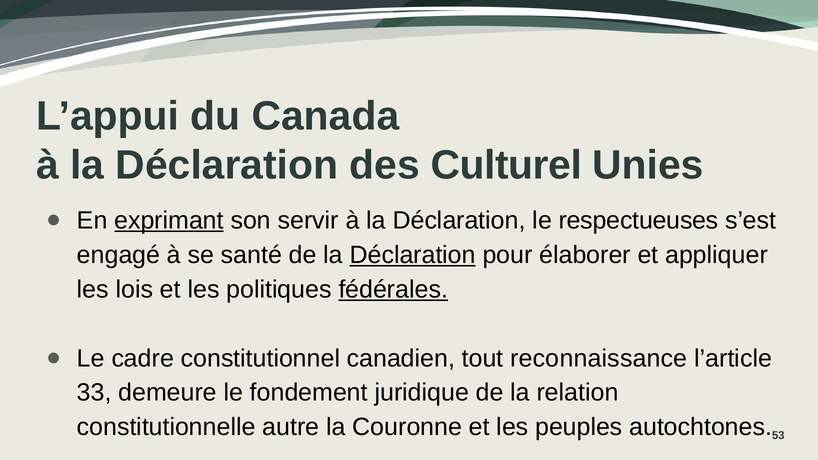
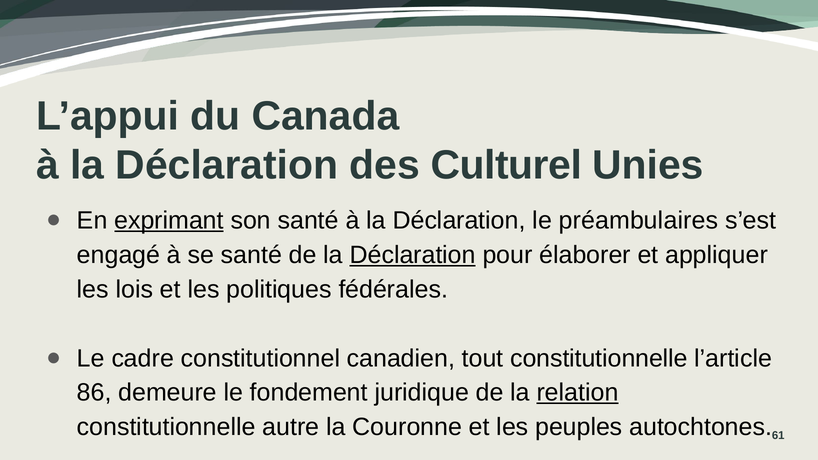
son servir: servir -> santé
respectueuses: respectueuses -> préambulaires
fédérales underline: present -> none
tout reconnaissance: reconnaissance -> constitutionnelle
33: 33 -> 86
relation underline: none -> present
53: 53 -> 61
